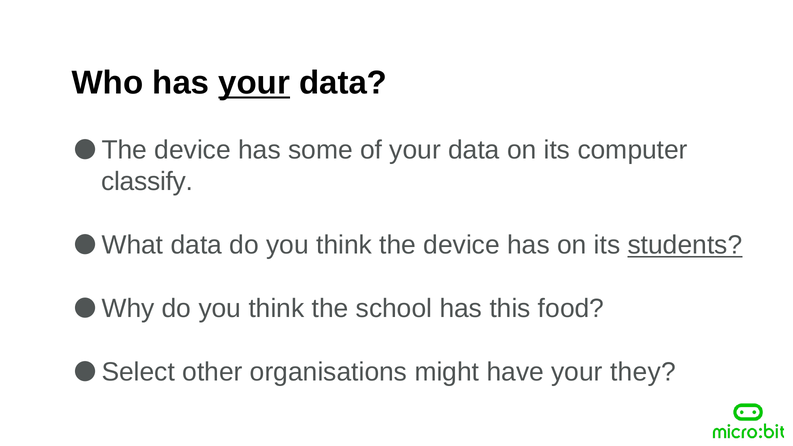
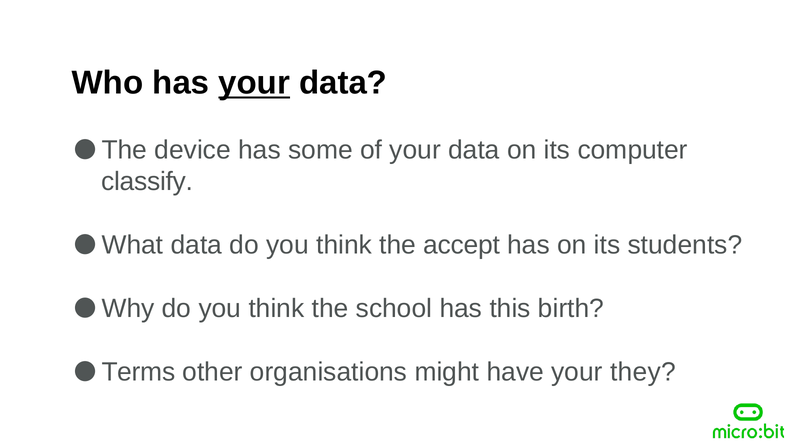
think the device: device -> accept
students underline: present -> none
food: food -> birth
Select: Select -> Terms
